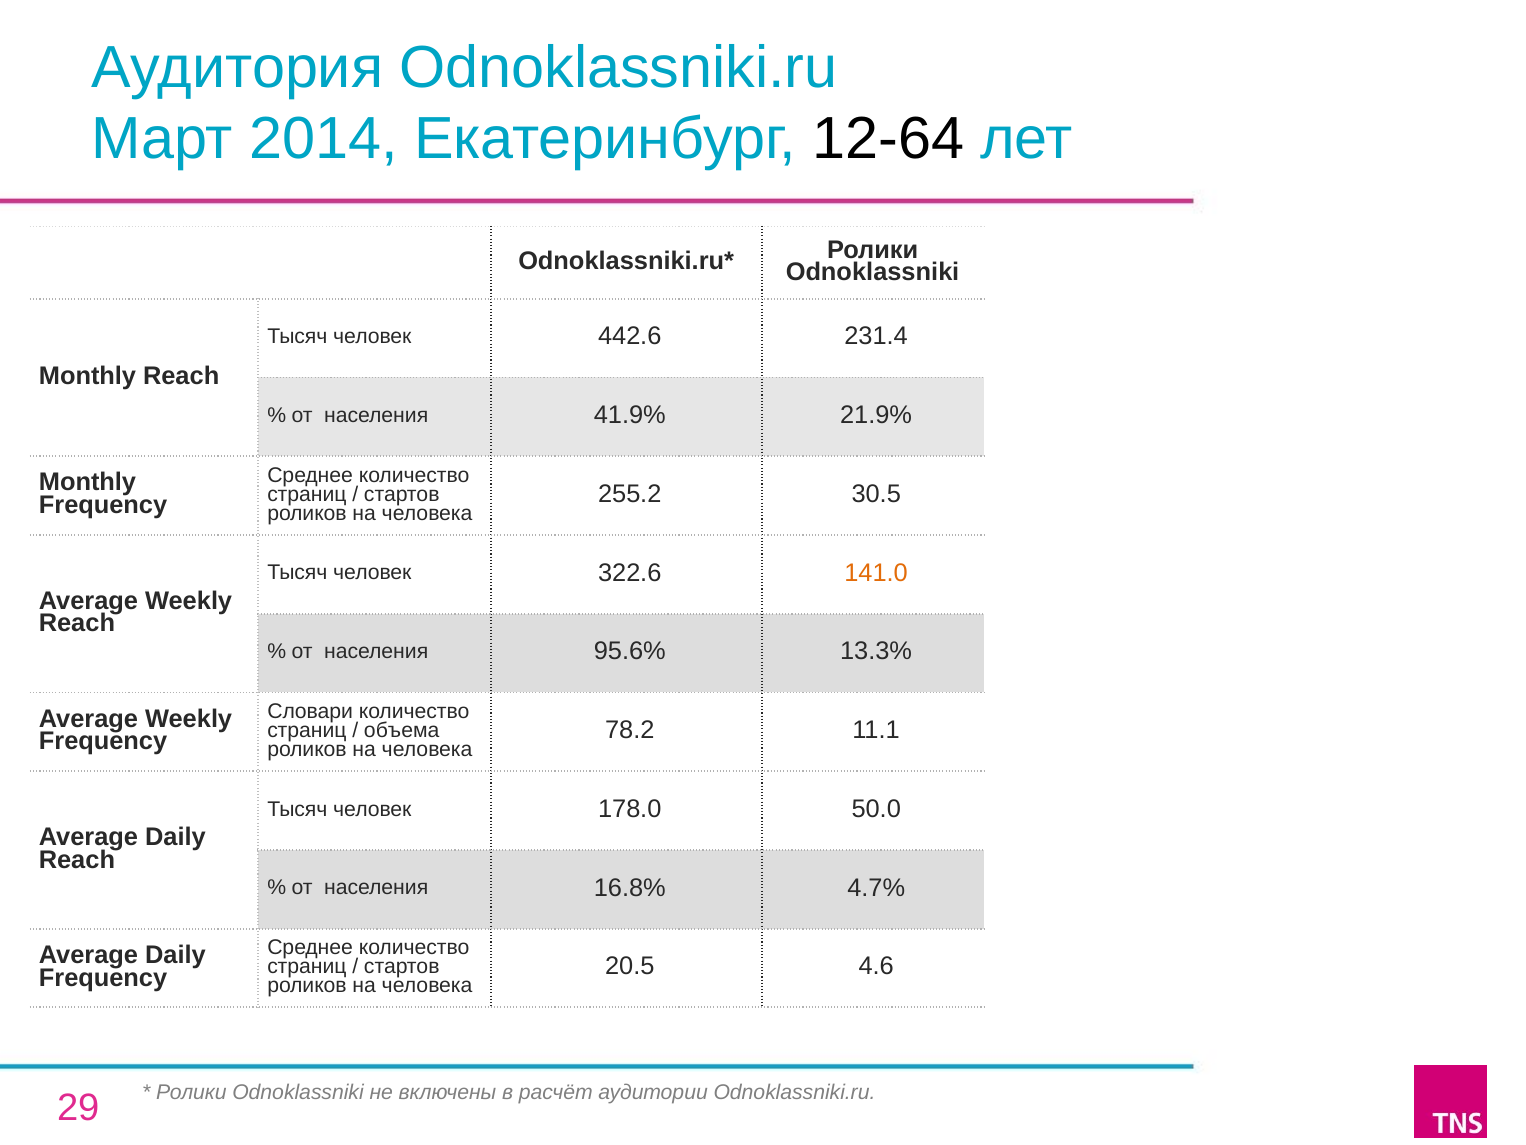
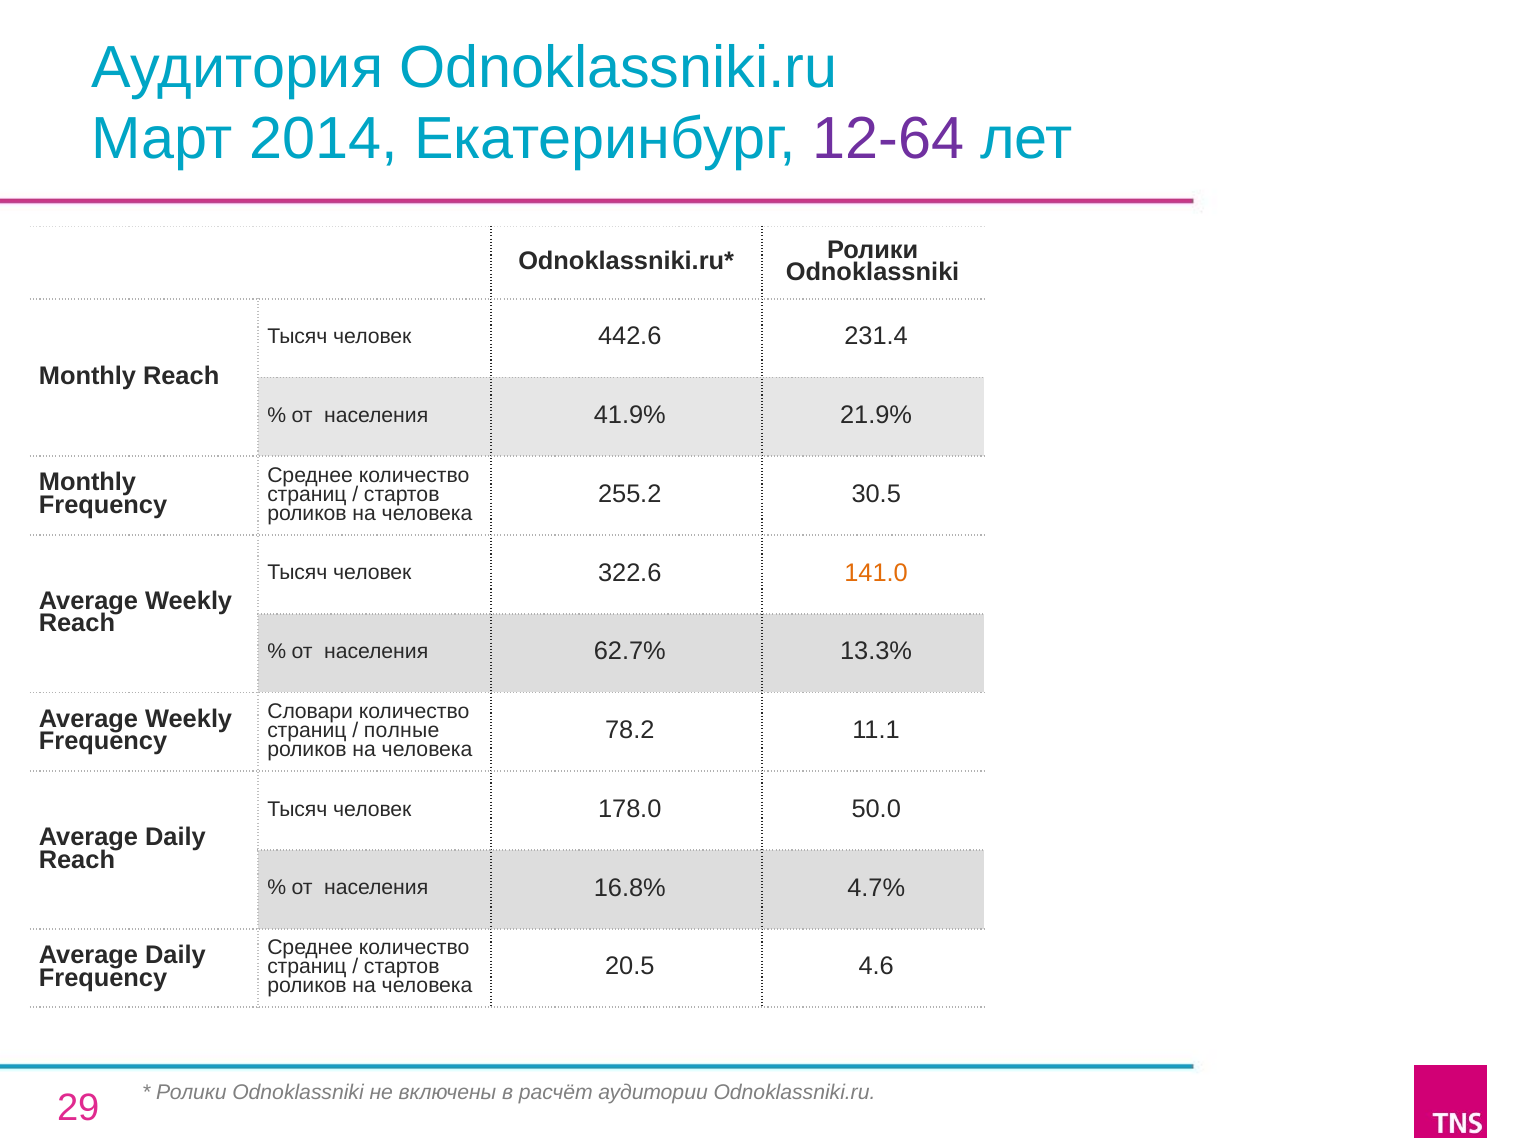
12-64 colour: black -> purple
95.6%: 95.6% -> 62.7%
объема: объема -> полные
